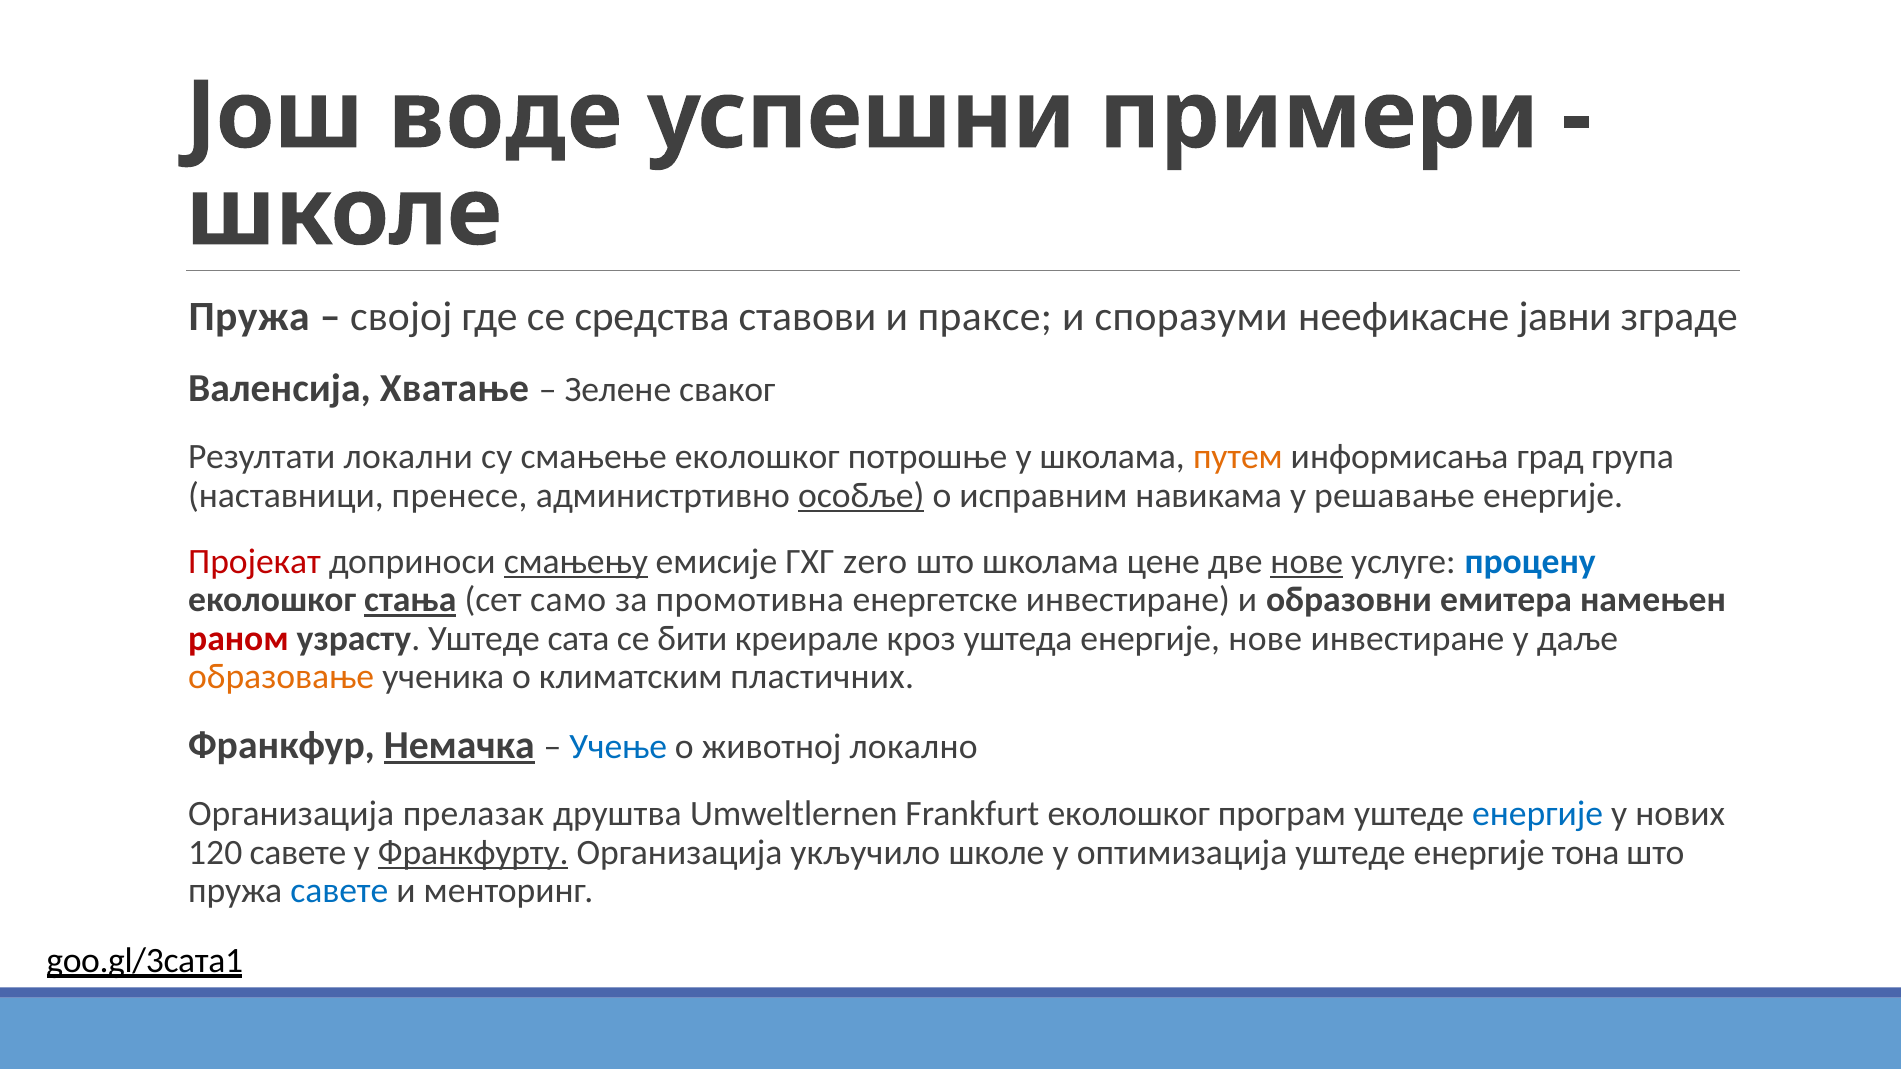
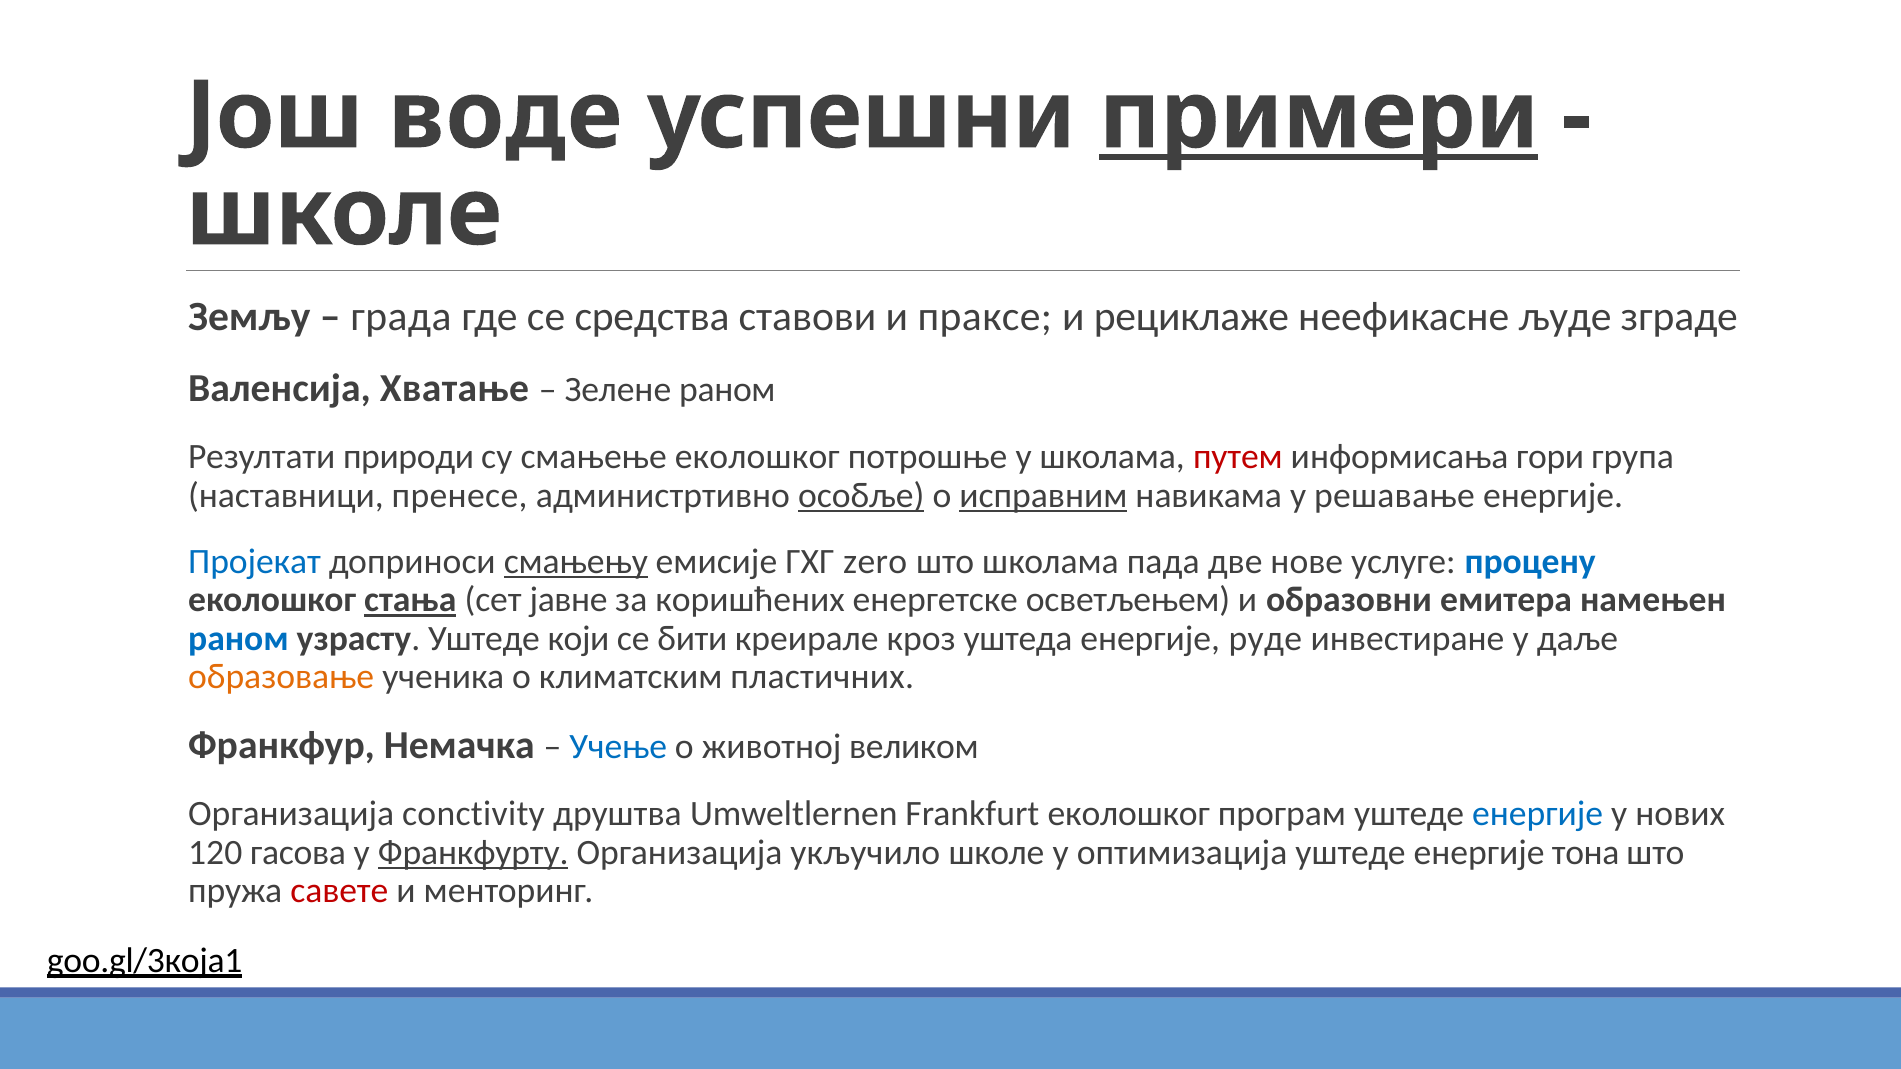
примери underline: none -> present
Пружа at (249, 317): Пружа -> Земљу
својој: својој -> града
споразуми: споразуми -> рециклаже
јавни: јавни -> људе
Зелене сваког: сваког -> раном
локални: локални -> природи
путем colour: orange -> red
град: град -> гори
исправним underline: none -> present
Пројекат colour: red -> blue
цене: цене -> пада
нове at (1307, 562) underline: present -> none
само: само -> јавне
промотивна: промотивна -> коришћених
енергетске инвестиране: инвестиране -> осветљењем
раном at (238, 639) colour: red -> blue
сата: сата -> који
енергије нове: нове -> руде
Немачка underline: present -> none
локално: локално -> великом
прелазак: прелазак -> conctivity
120 савете: савете -> гасова
савете at (339, 891) colour: blue -> red
goo.gl/3сата1: goo.gl/3сата1 -> goo.gl/3која1
